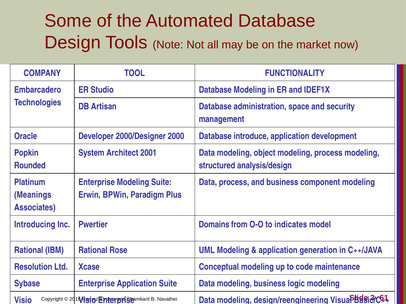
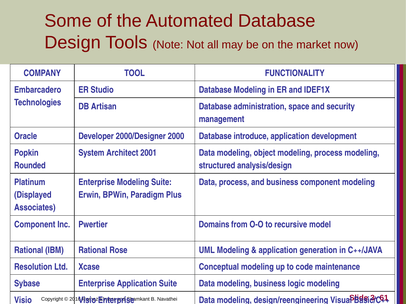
Meanings: Meanings -> Displayed
Introducing at (35, 225): Introducing -> Component
indicates: indicates -> recursive
